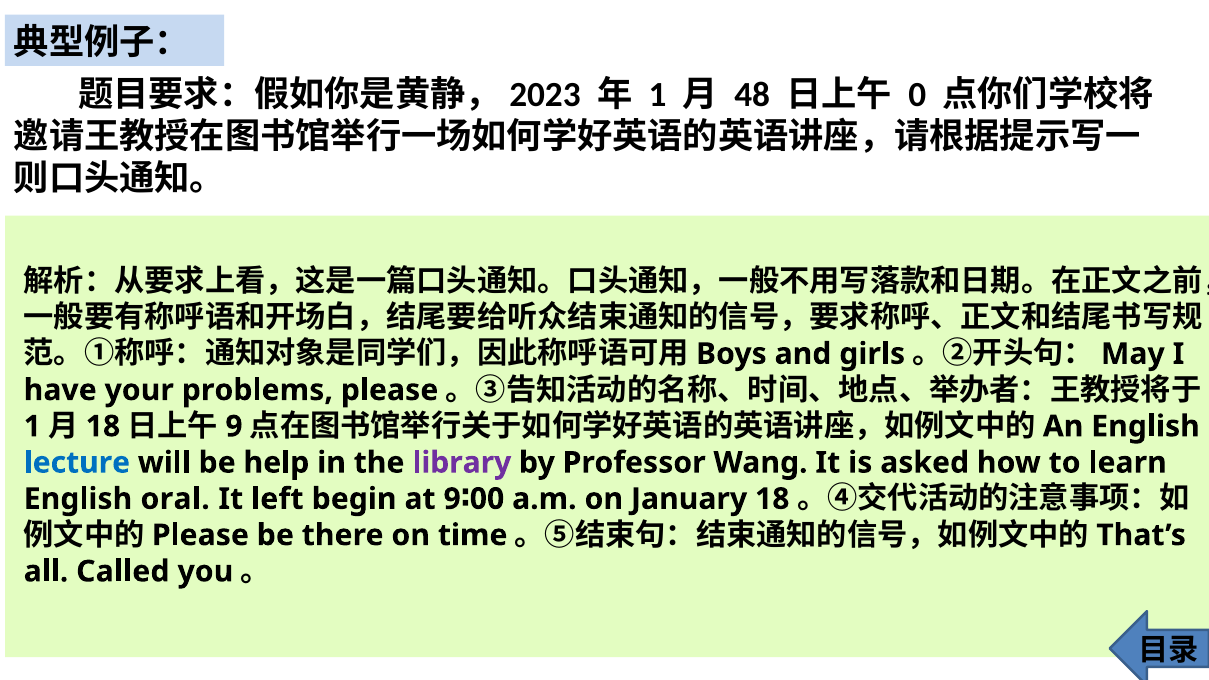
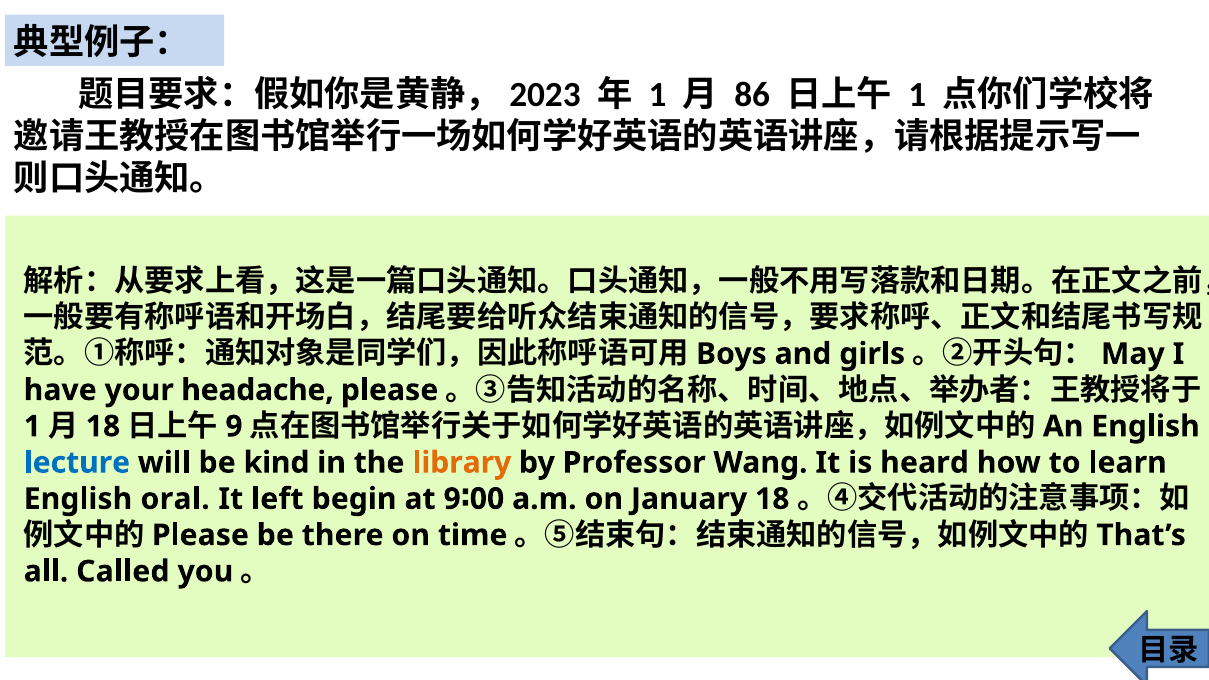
48: 48 -> 86
0 at (917, 94): 0 -> 1
problems: problems -> headache
help: help -> kind
library colour: purple -> orange
asked: asked -> heard
